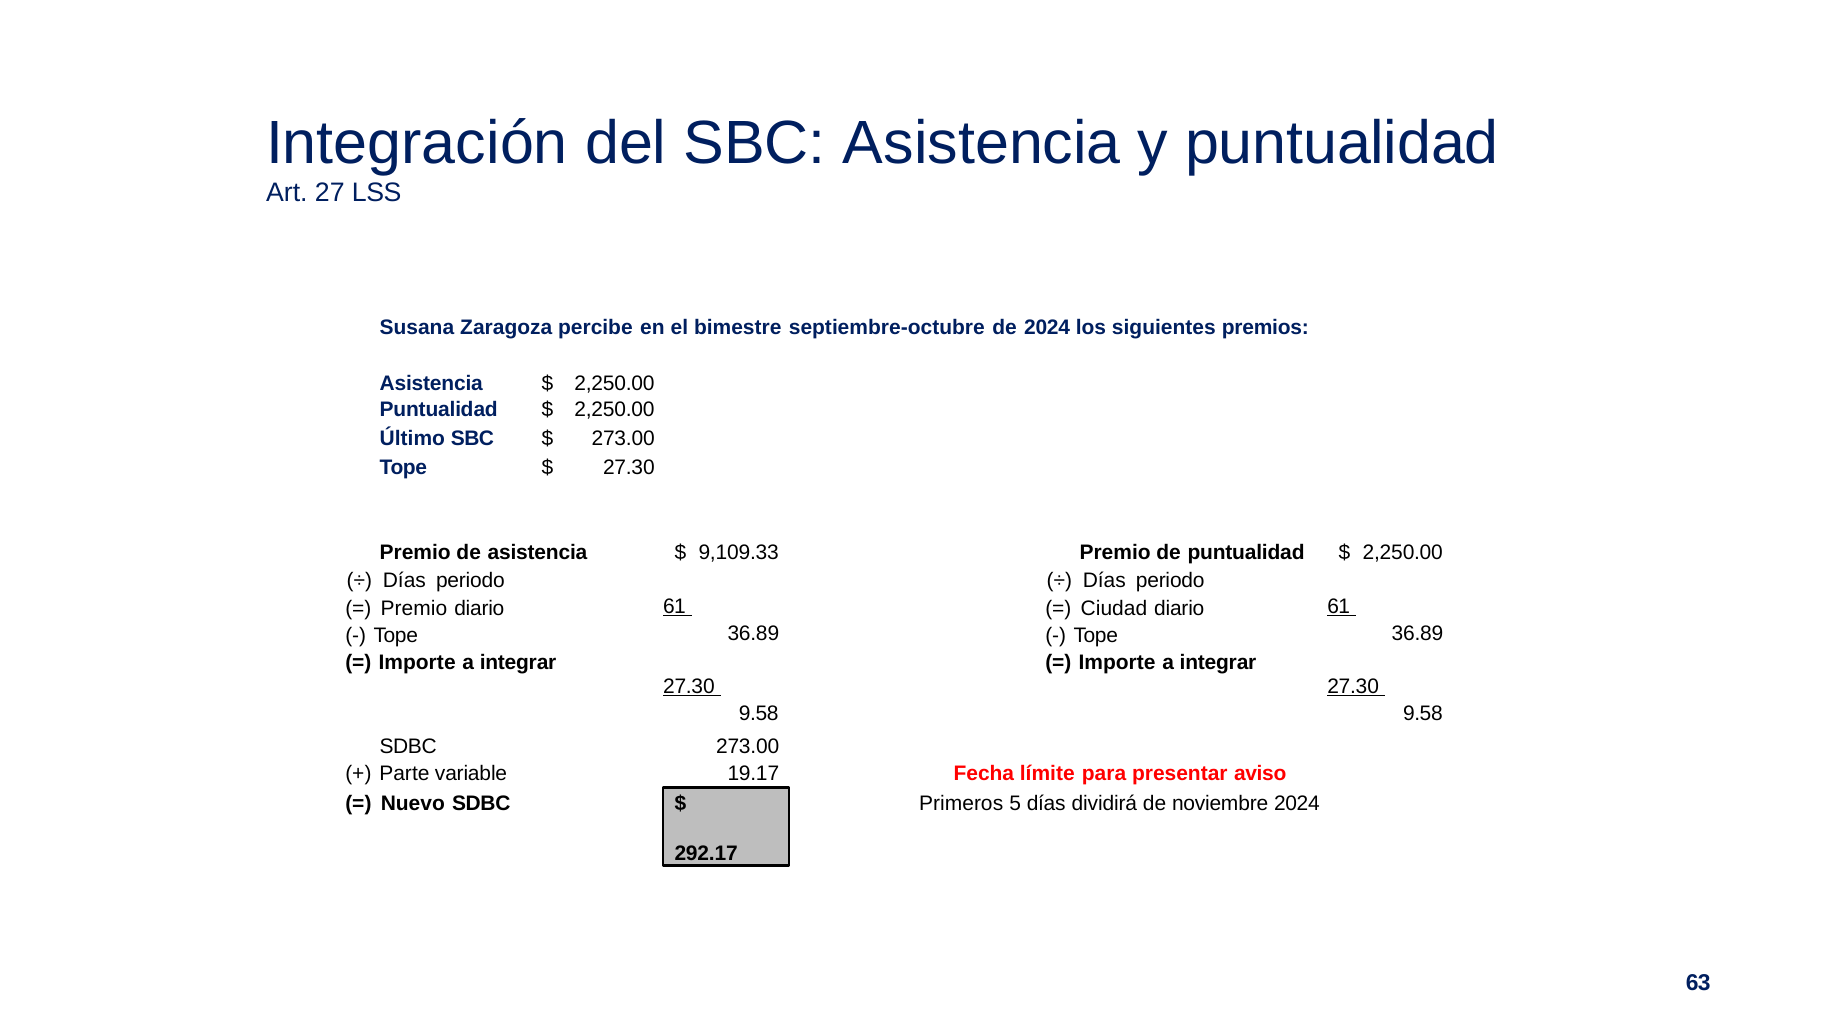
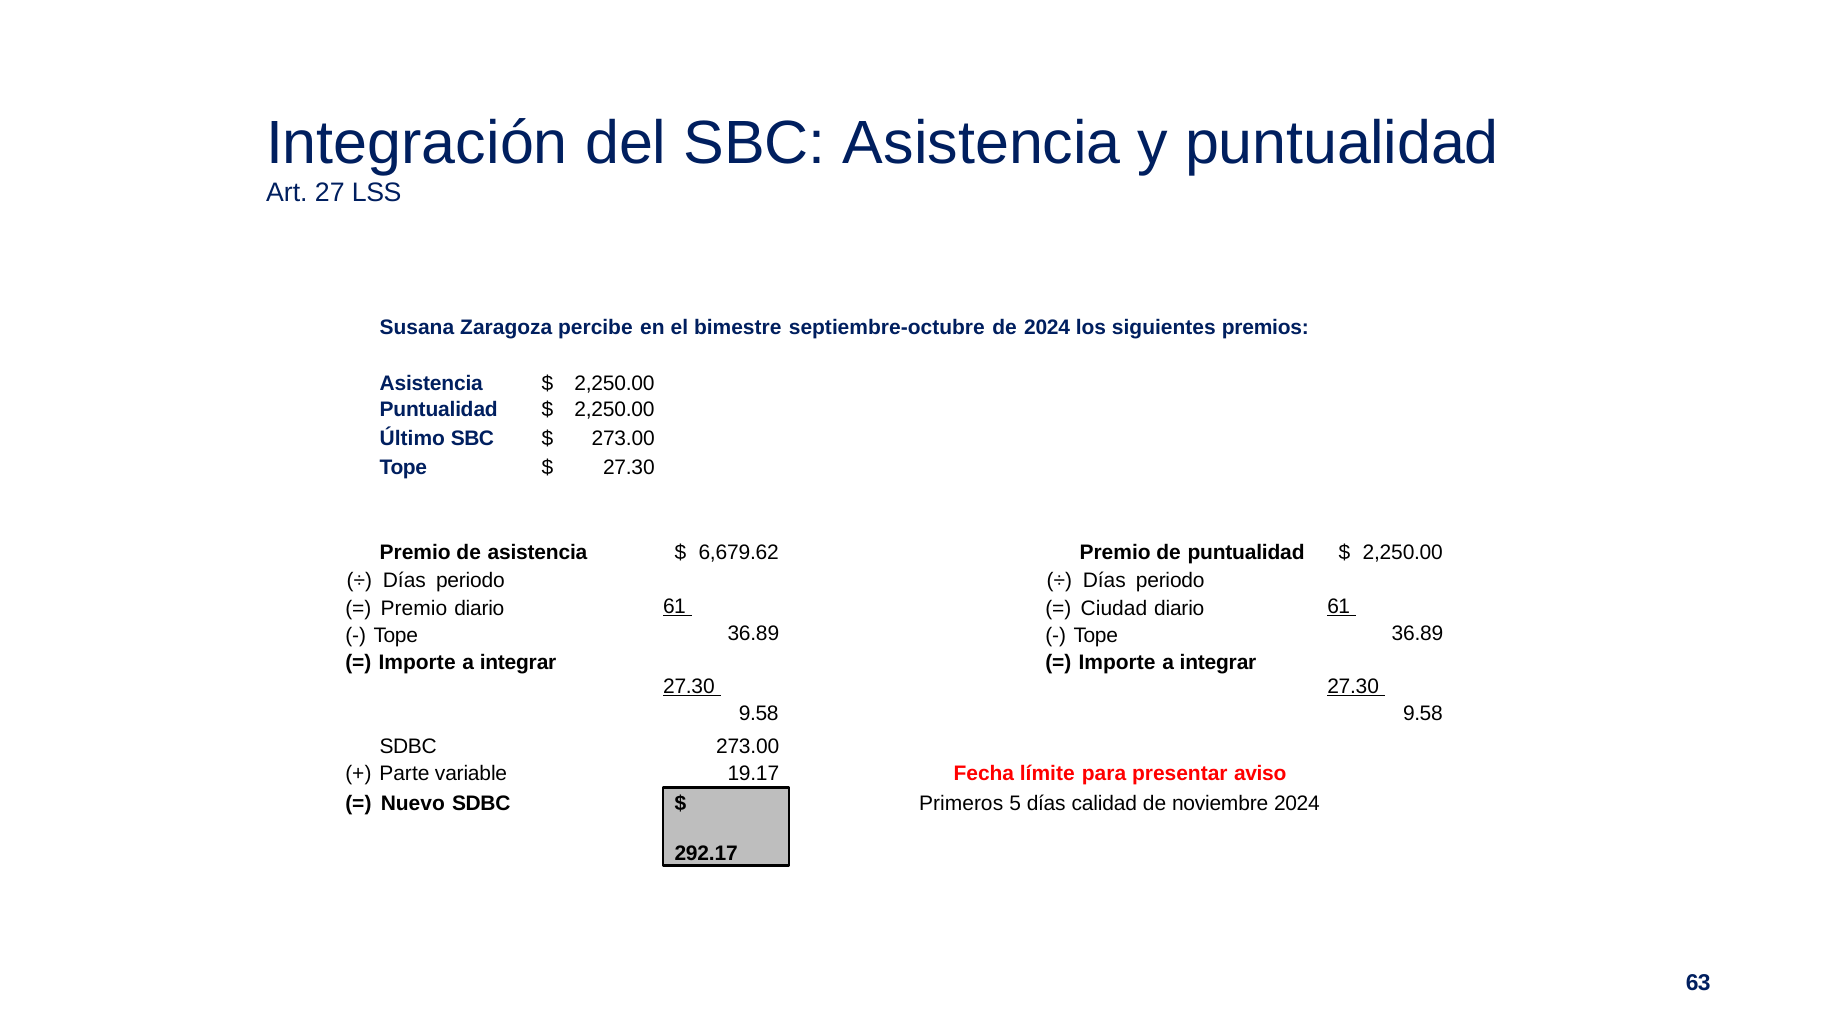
9,109.33: 9,109.33 -> 6,679.62
dividirá: dividirá -> calidad
